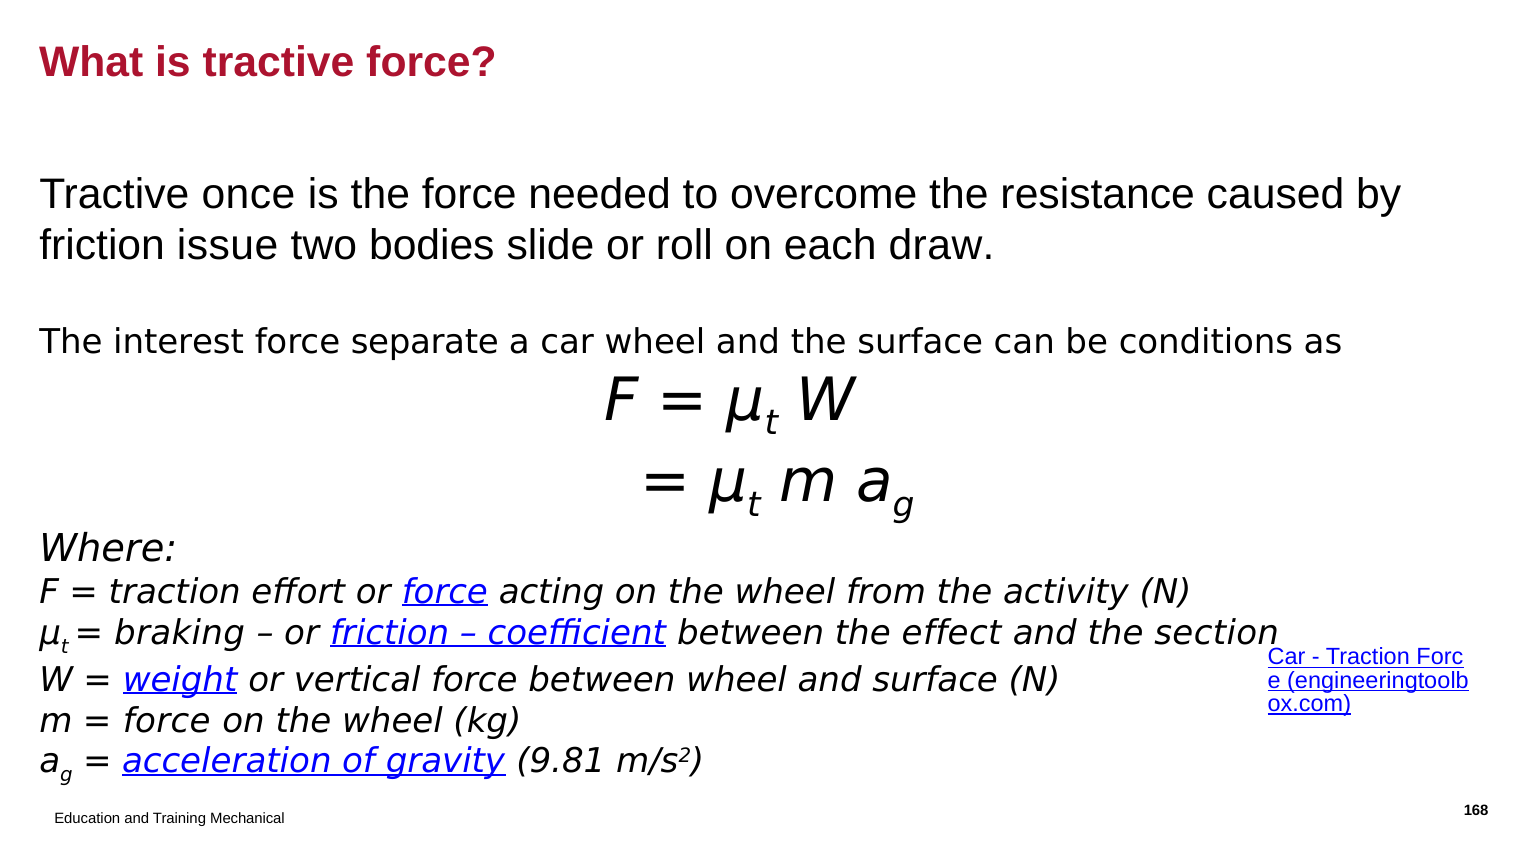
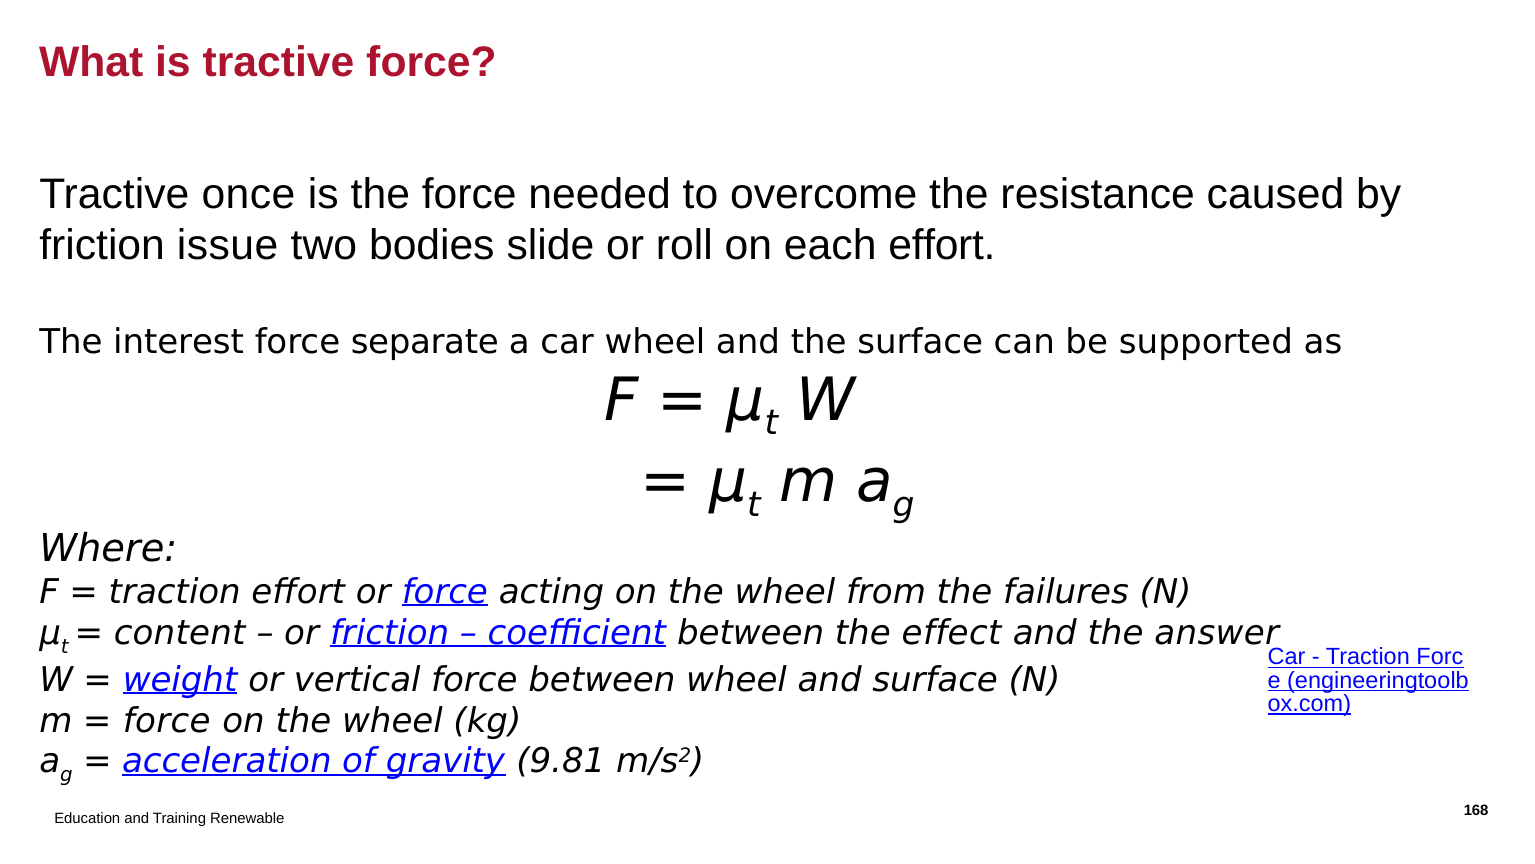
each draw: draw -> effort
conditions: conditions -> supported
activity: activity -> failures
braking: braking -> content
section: section -> answer
Mechanical: Mechanical -> Renewable
